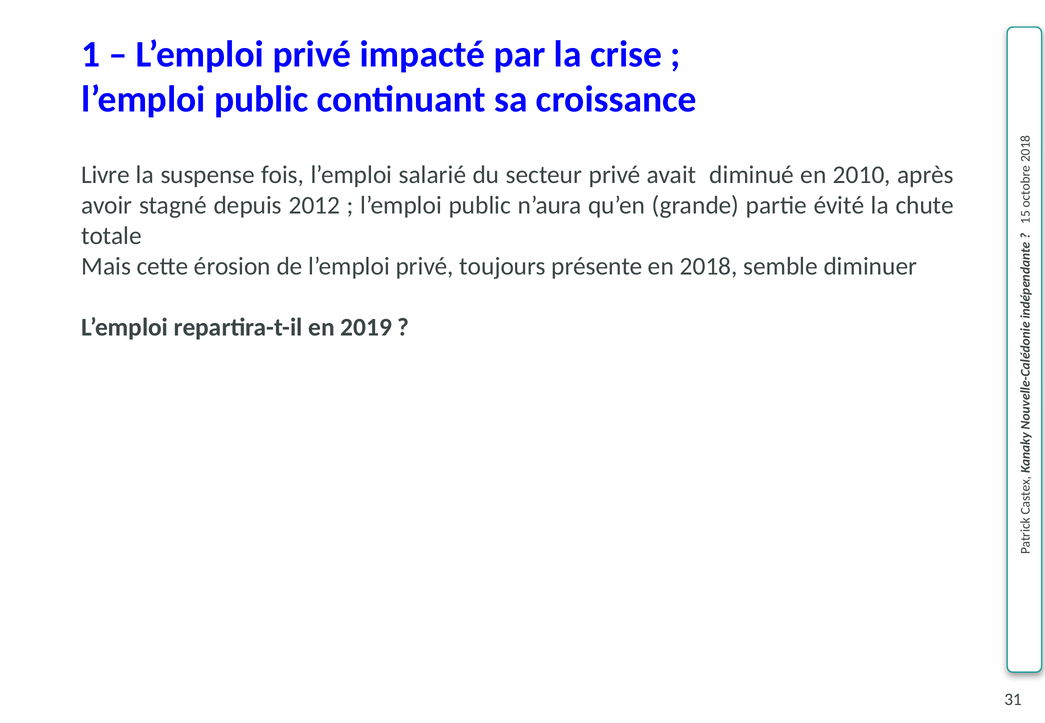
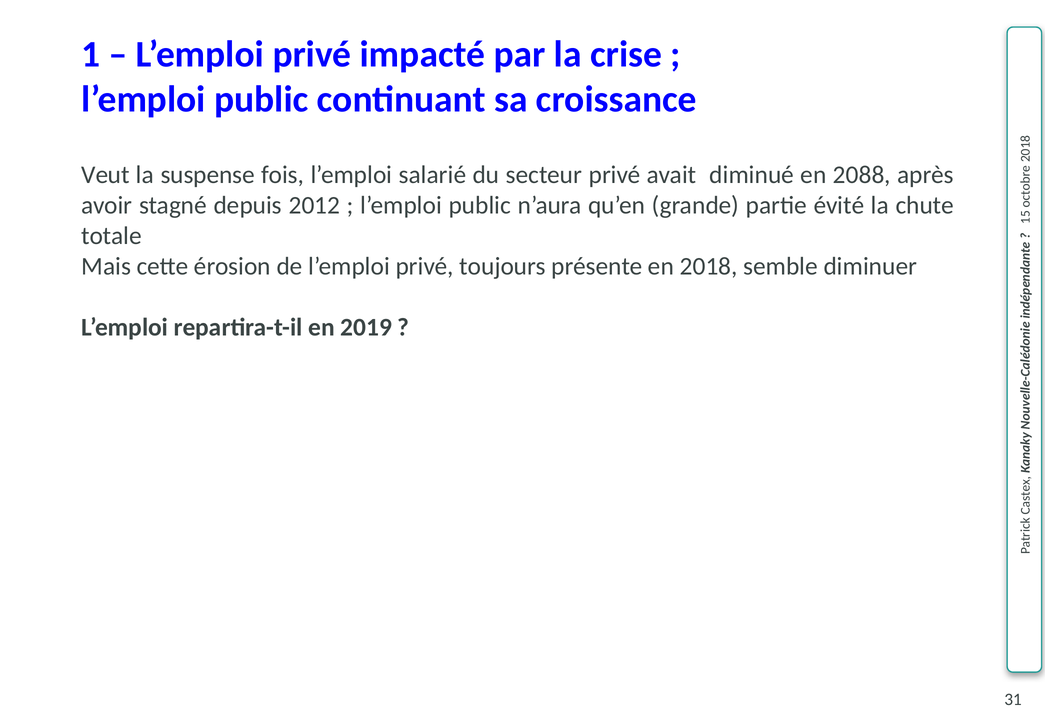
Livre: Livre -> Veut
2010: 2010 -> 2088
